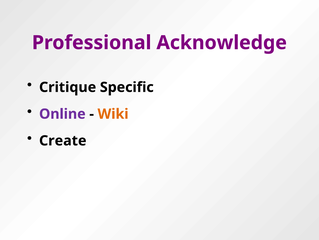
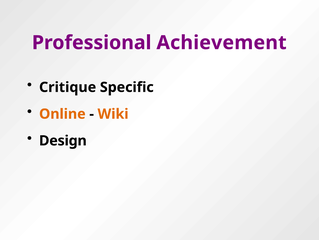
Acknowledge: Acknowledge -> Achievement
Online colour: purple -> orange
Create: Create -> Design
